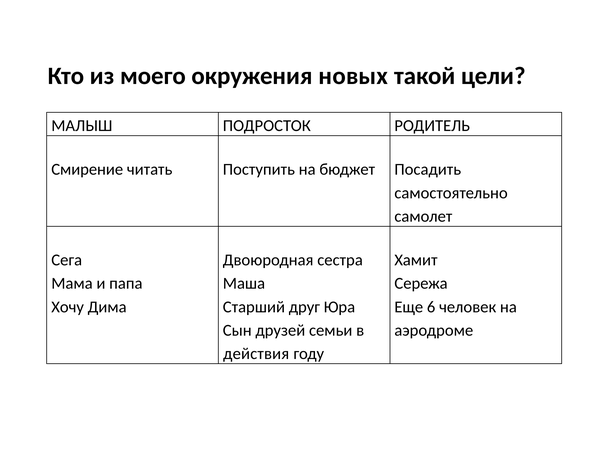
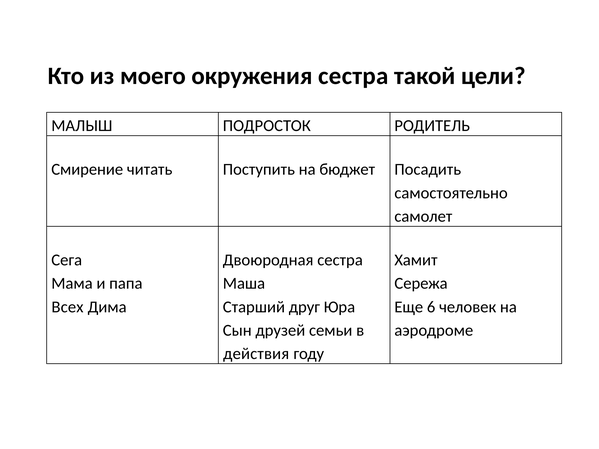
окружения новых: новых -> сестра
Хочу: Хочу -> Всех
